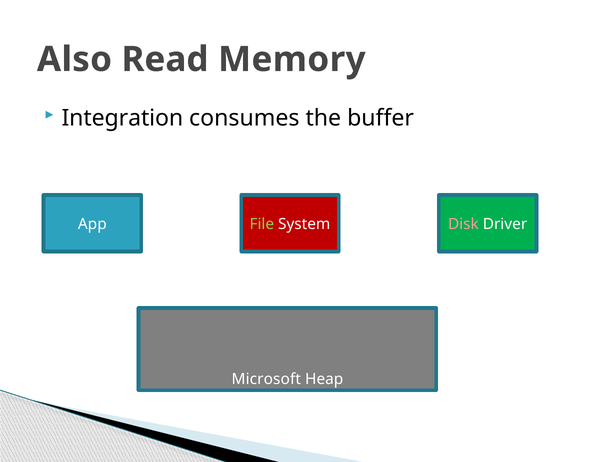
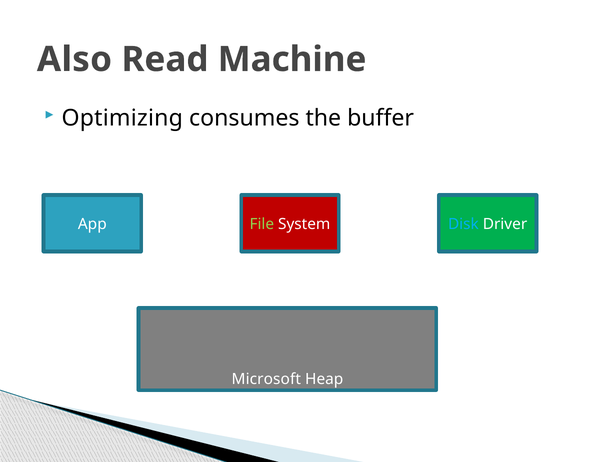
Memory: Memory -> Machine
Integration: Integration -> Optimizing
Disk colour: pink -> light blue
